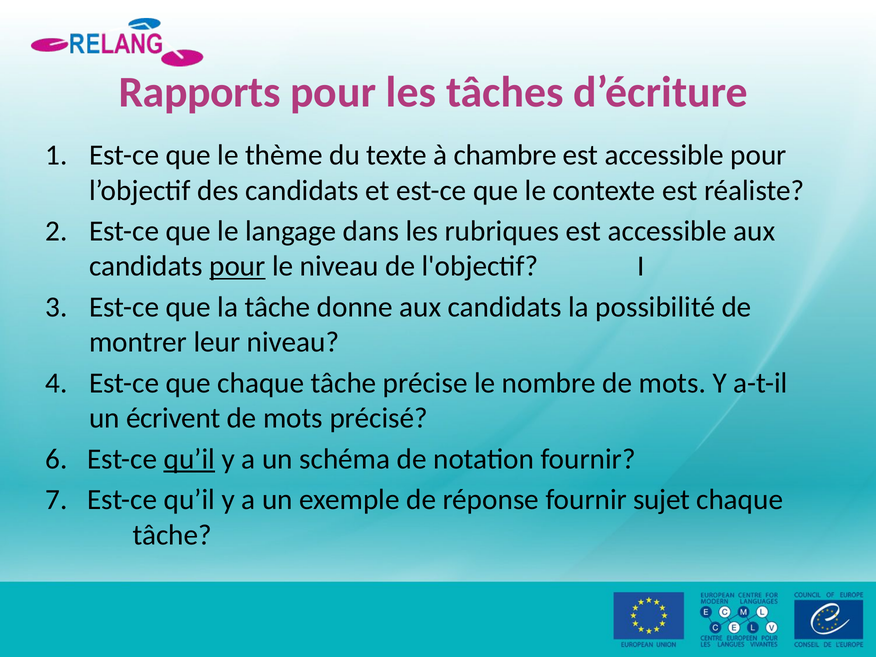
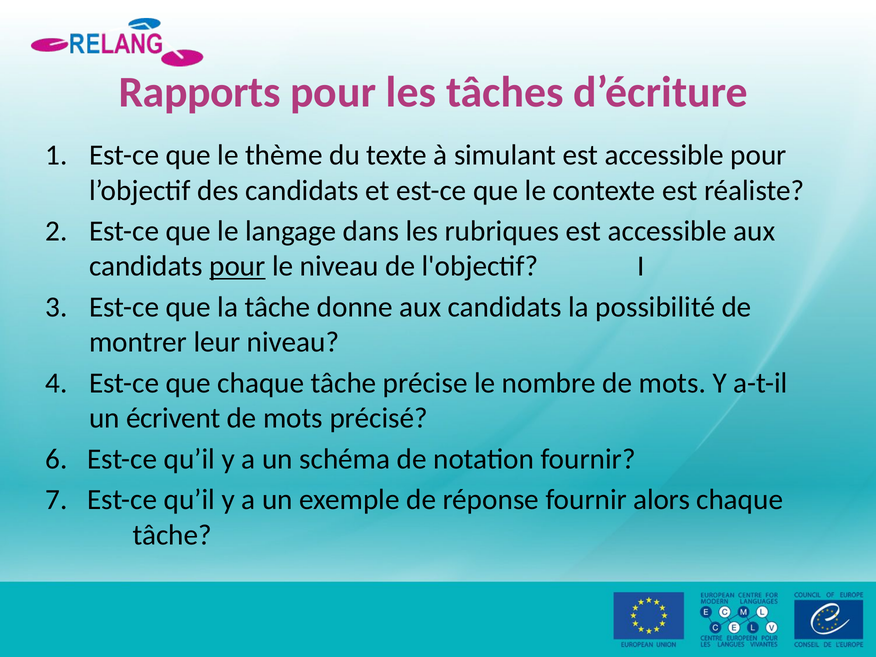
chambre: chambre -> simulant
qu’il at (189, 459) underline: present -> none
sujet: sujet -> alors
